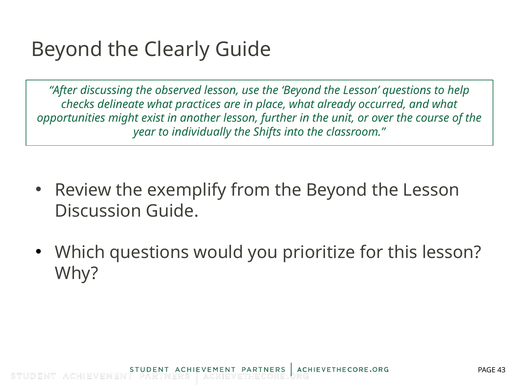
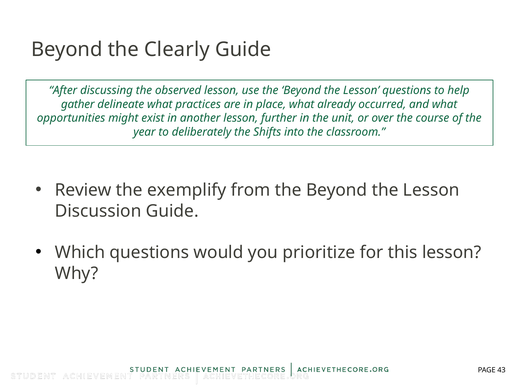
checks: checks -> gather
individually: individually -> deliberately
